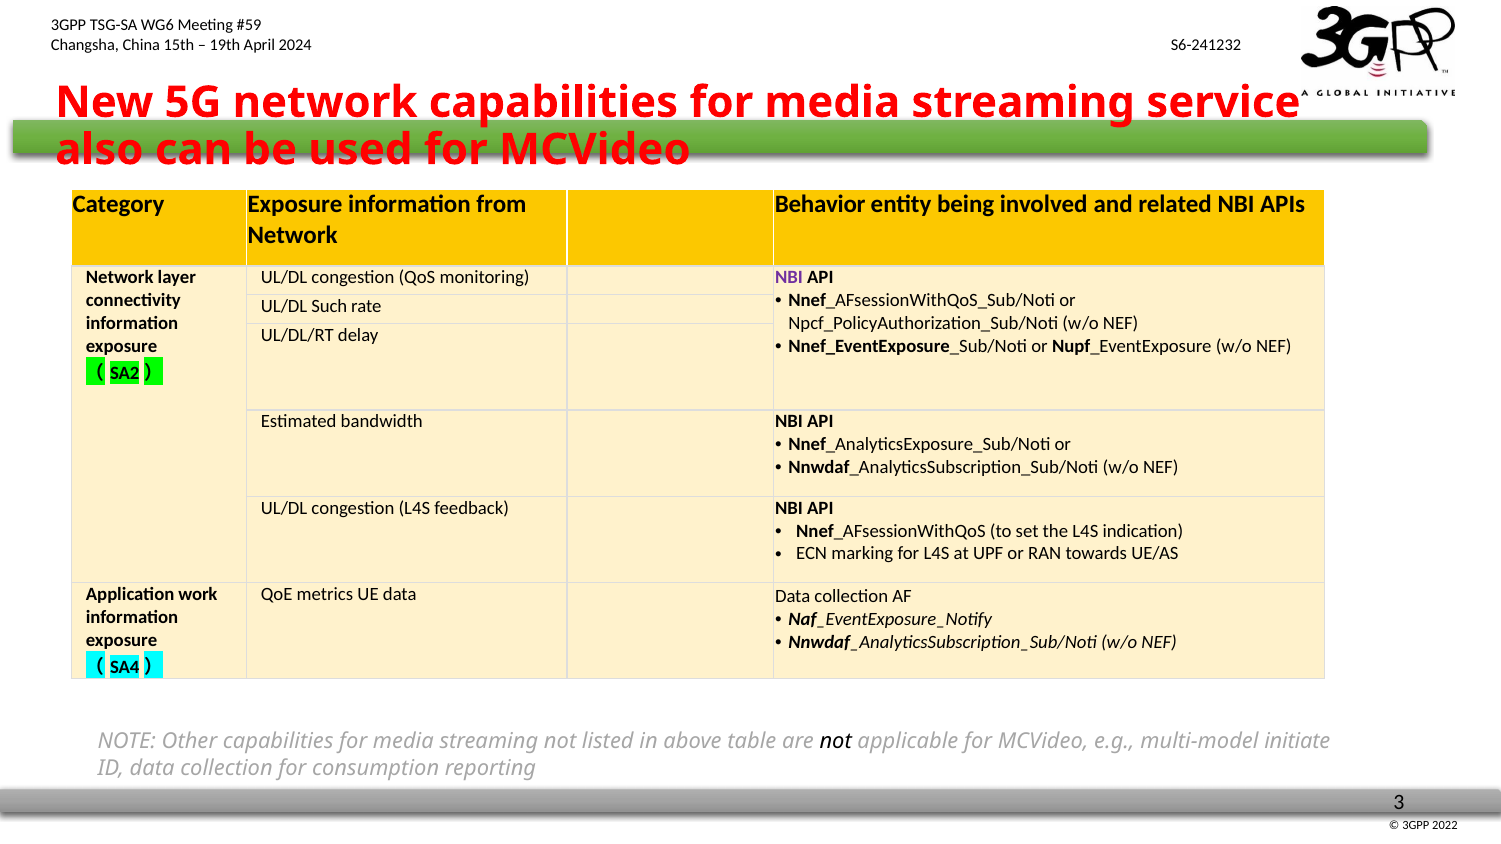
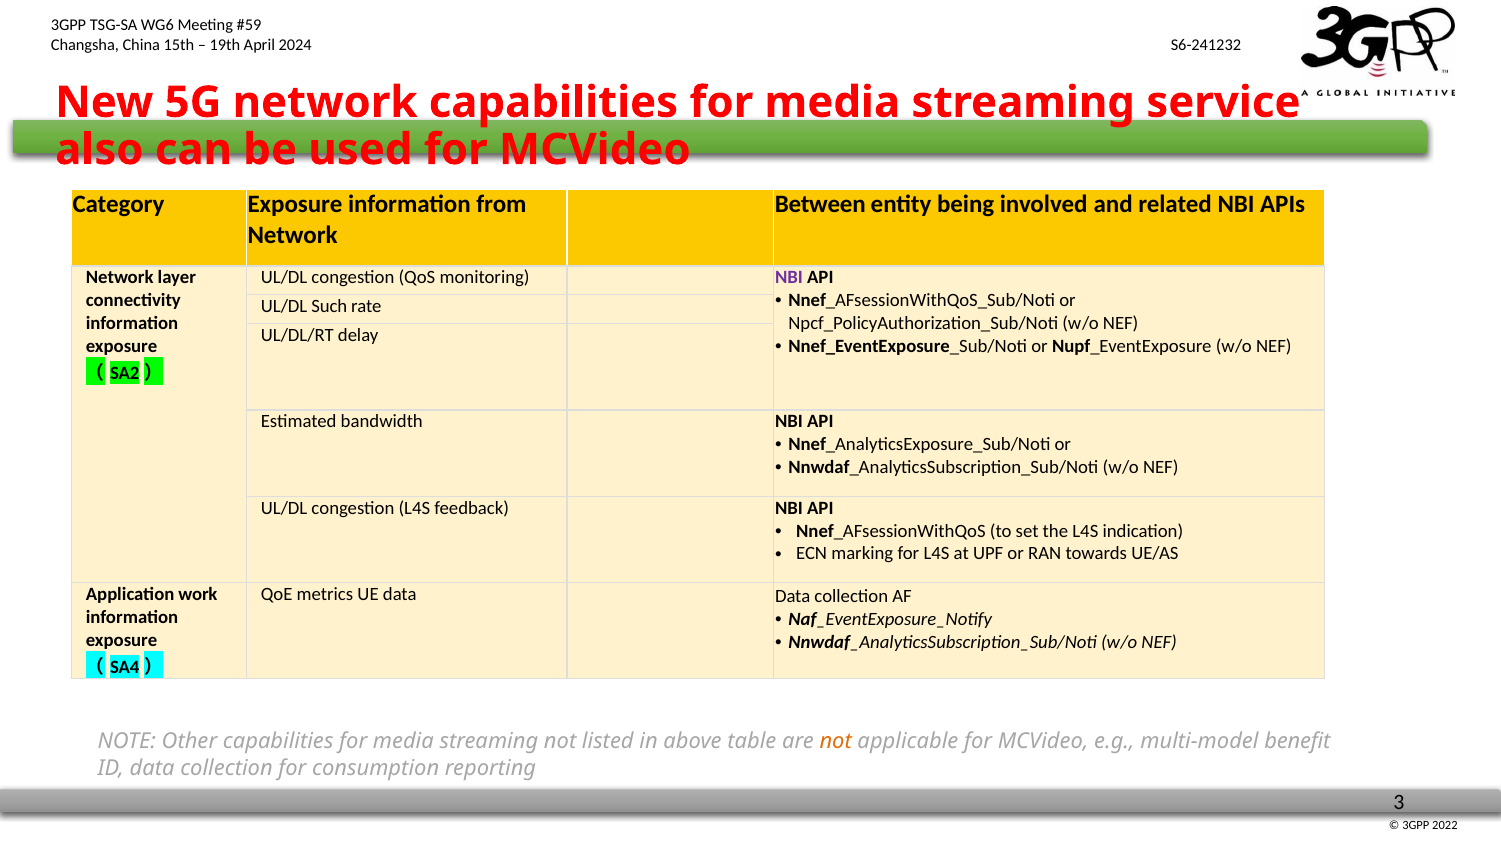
Behavior: Behavior -> Between
not at (836, 742) colour: black -> orange
initiate: initiate -> benefit
